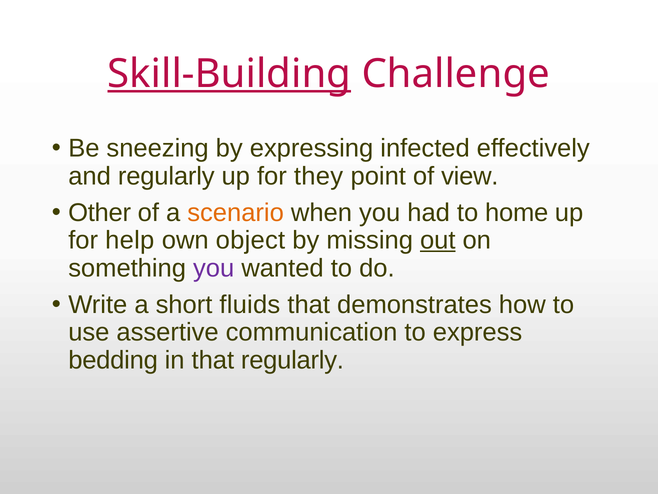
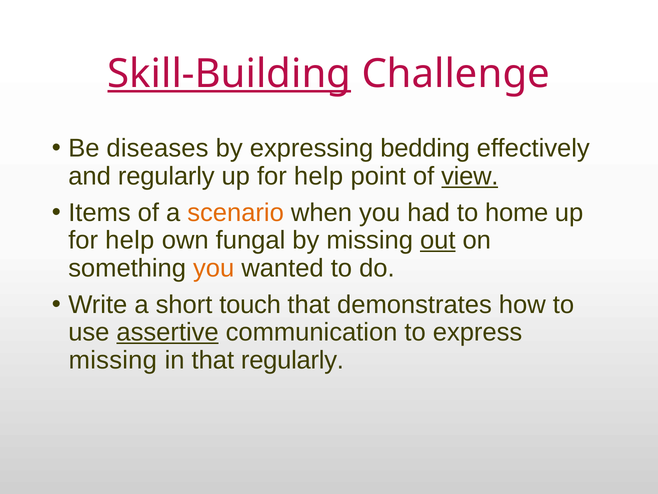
sneezing: sneezing -> diseases
infected: infected -> bedding
they at (319, 176): they -> help
view underline: none -> present
Other: Other -> Items
object: object -> fungal
you at (214, 268) colour: purple -> orange
fluids: fluids -> touch
assertive underline: none -> present
bedding at (113, 360): bedding -> missing
